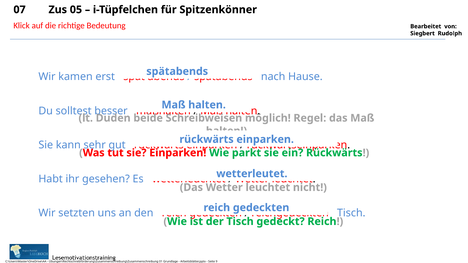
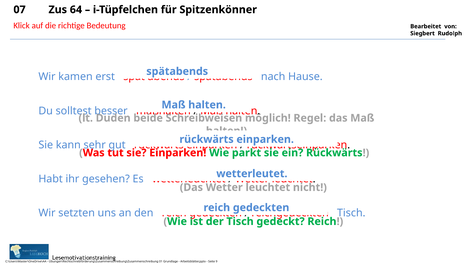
05: 05 -> 64
